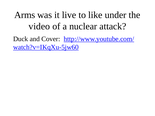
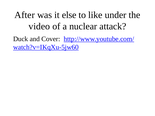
Arms: Arms -> After
live: live -> else
